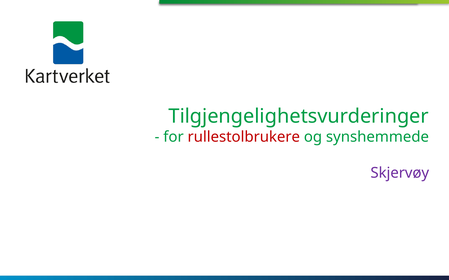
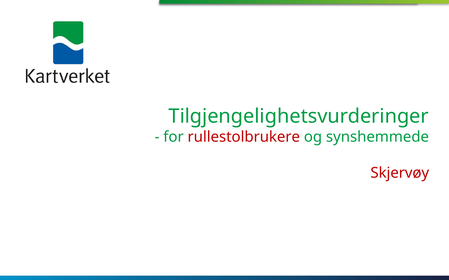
Skjervøy colour: purple -> red
